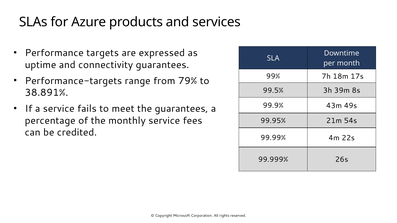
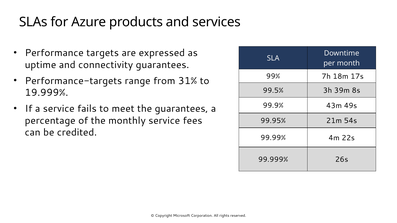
79%: 79% -> 31%
38.891%: 38.891% -> 19.999%
